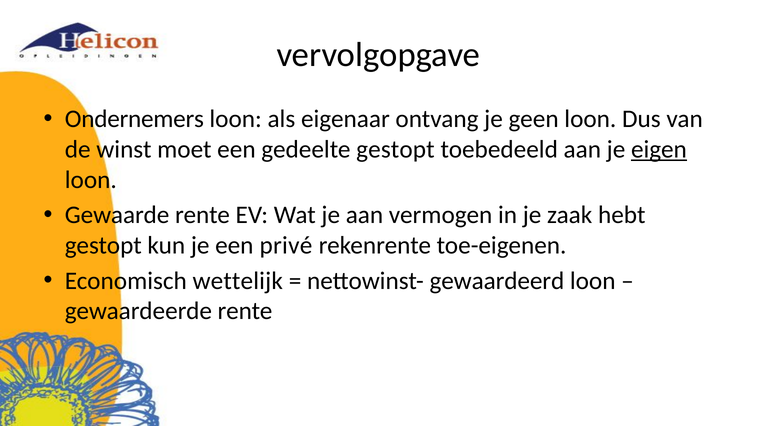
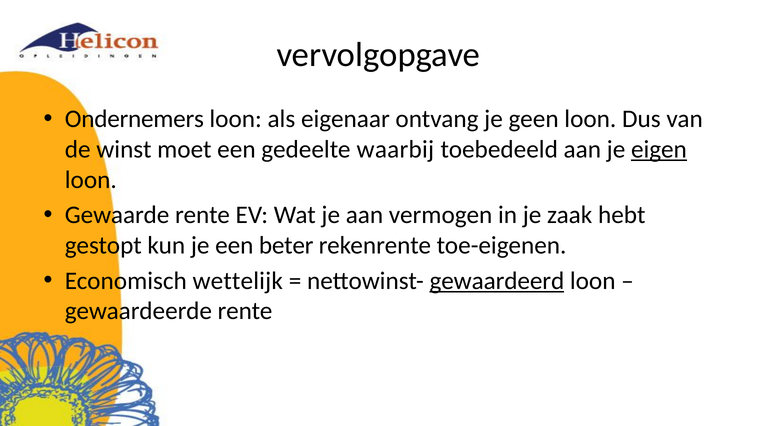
gedeelte gestopt: gestopt -> waarbij
privé: privé -> beter
gewaardeerd underline: none -> present
